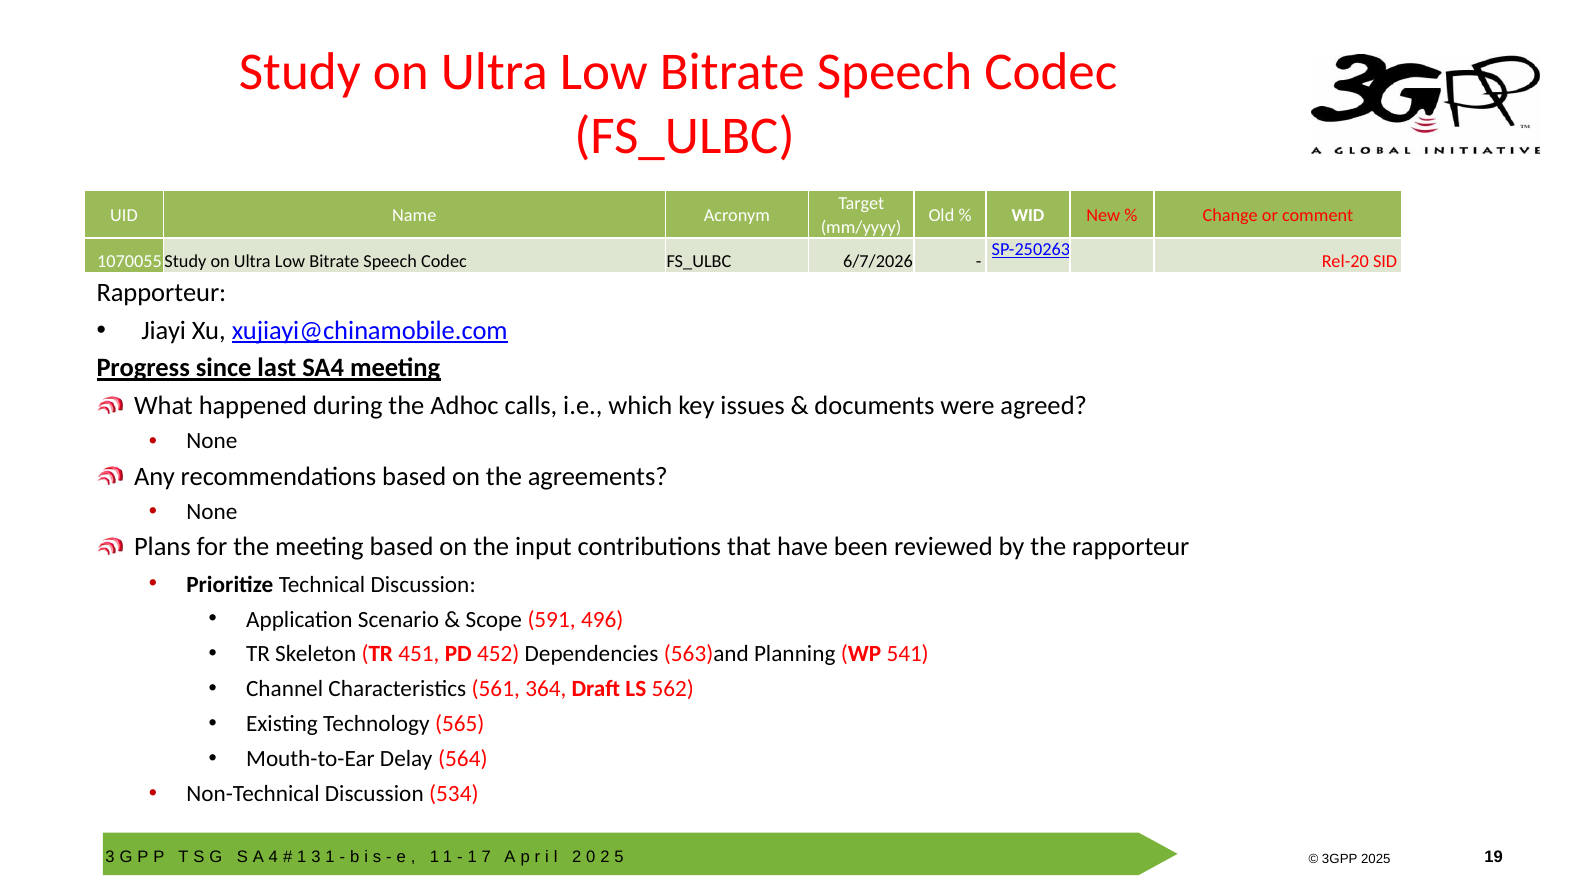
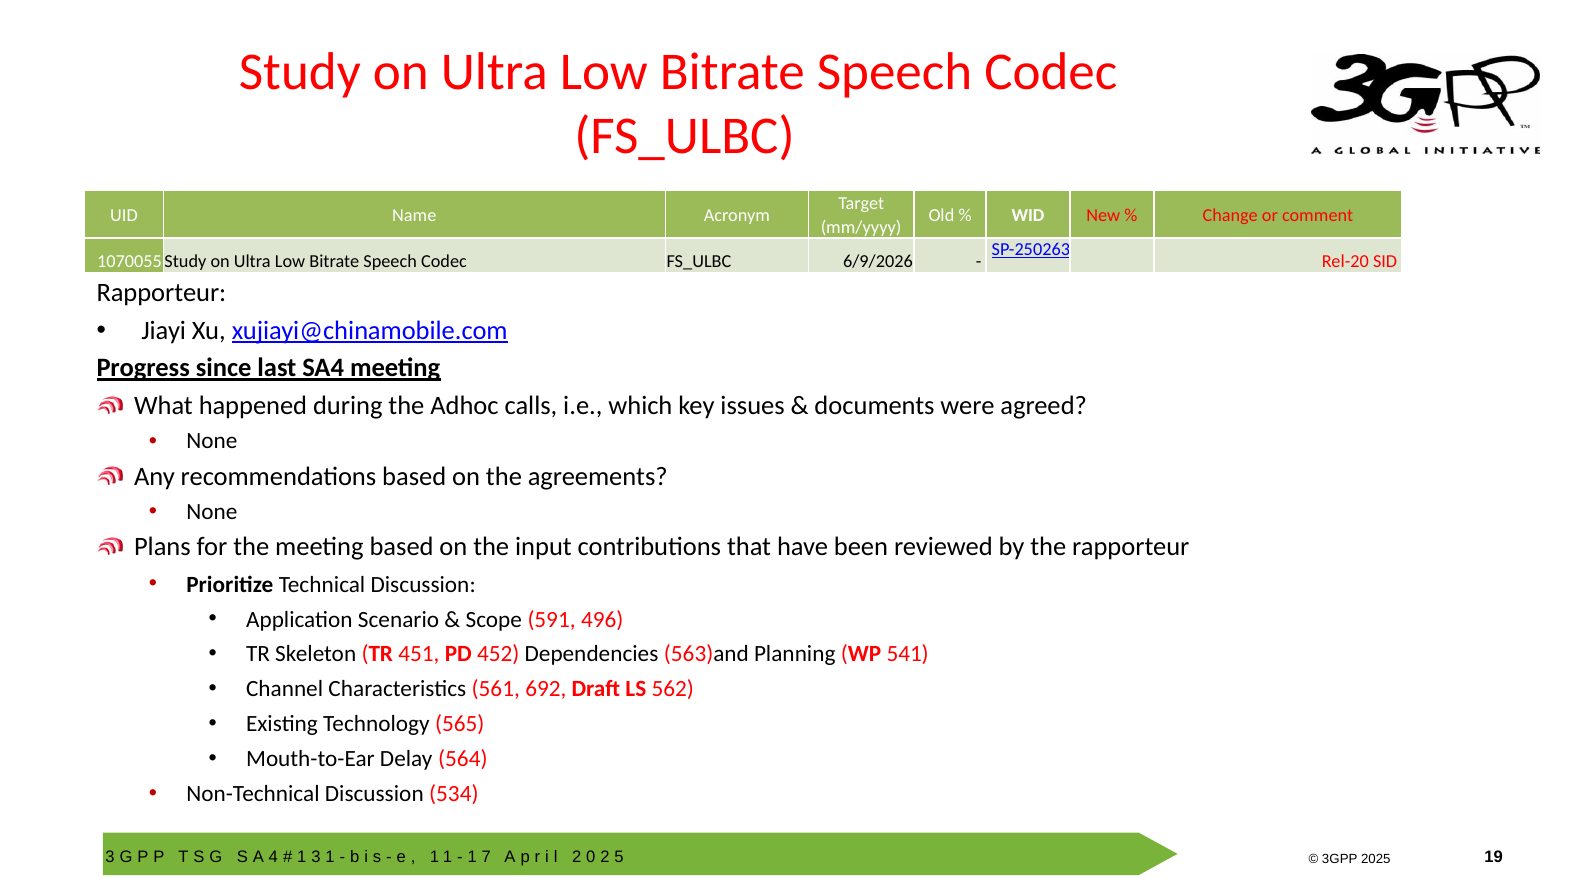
6/7/2026: 6/7/2026 -> 6/9/2026
364: 364 -> 692
